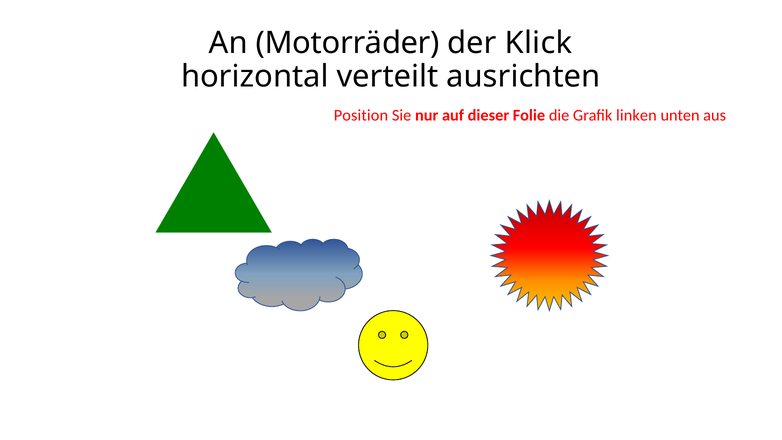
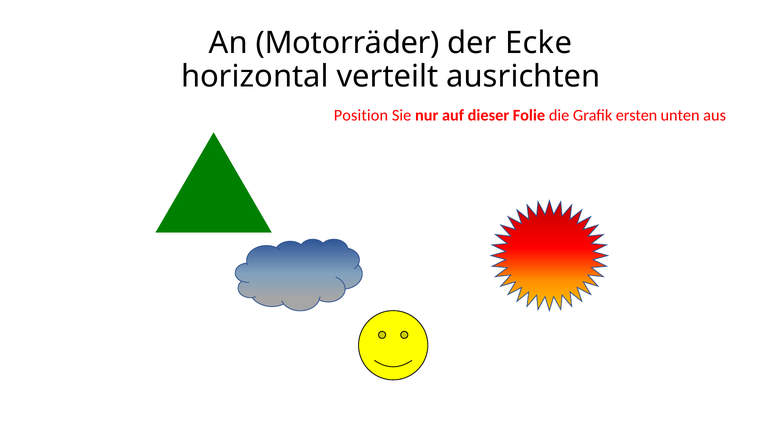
Klick: Klick -> Ecke
linken: linken -> ersten
